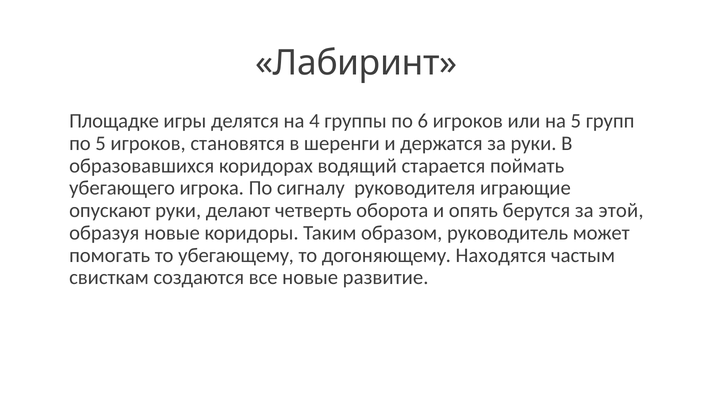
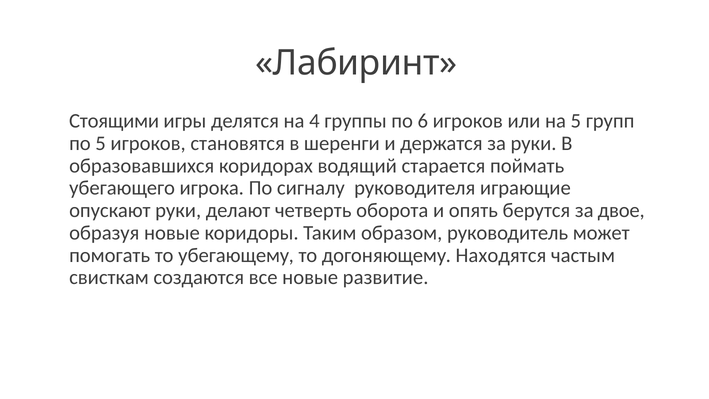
Площадке: Площадке -> Стоящими
этой: этой -> двое
